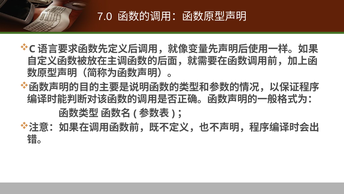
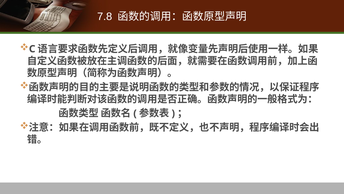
7.0: 7.0 -> 7.8
